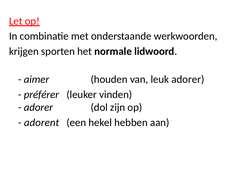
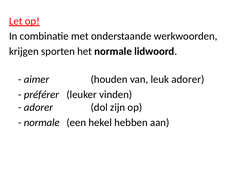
adorent at (42, 122): adorent -> normale
